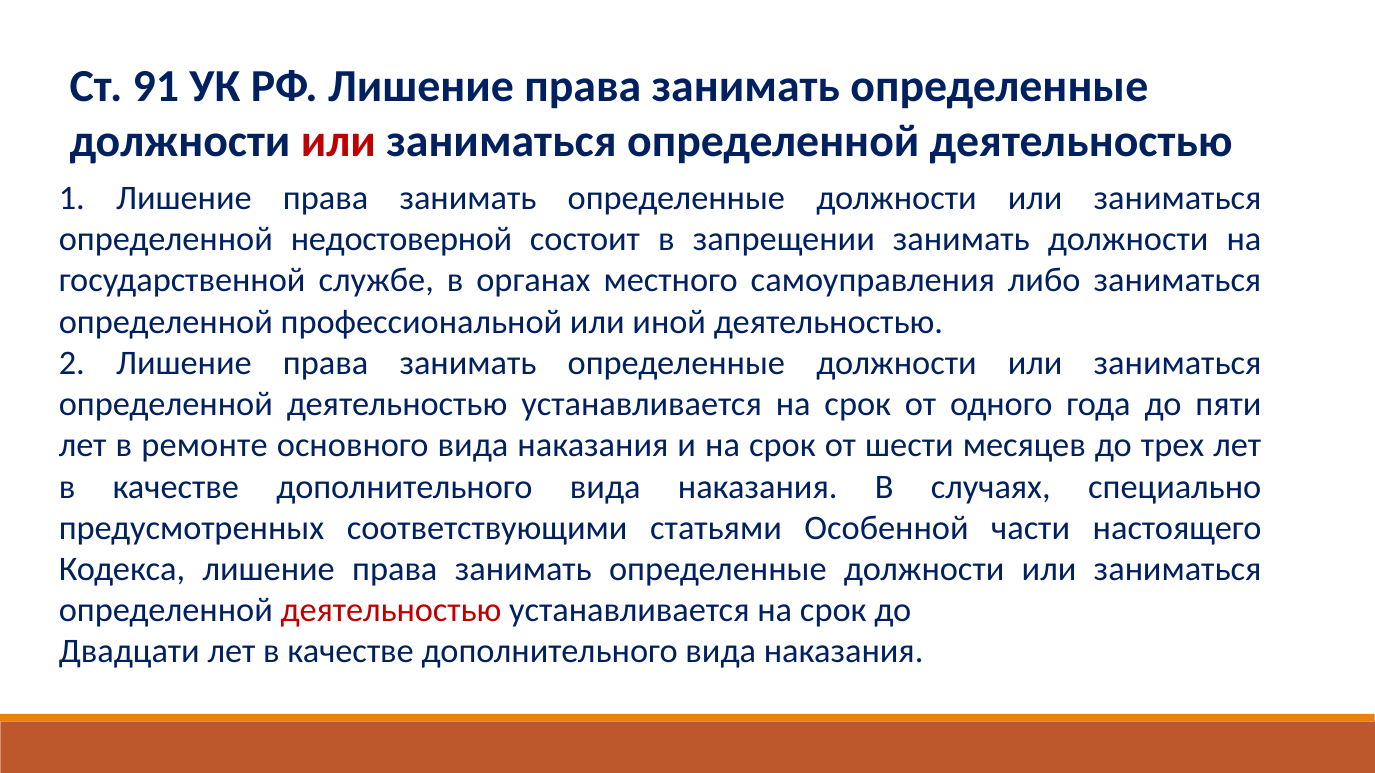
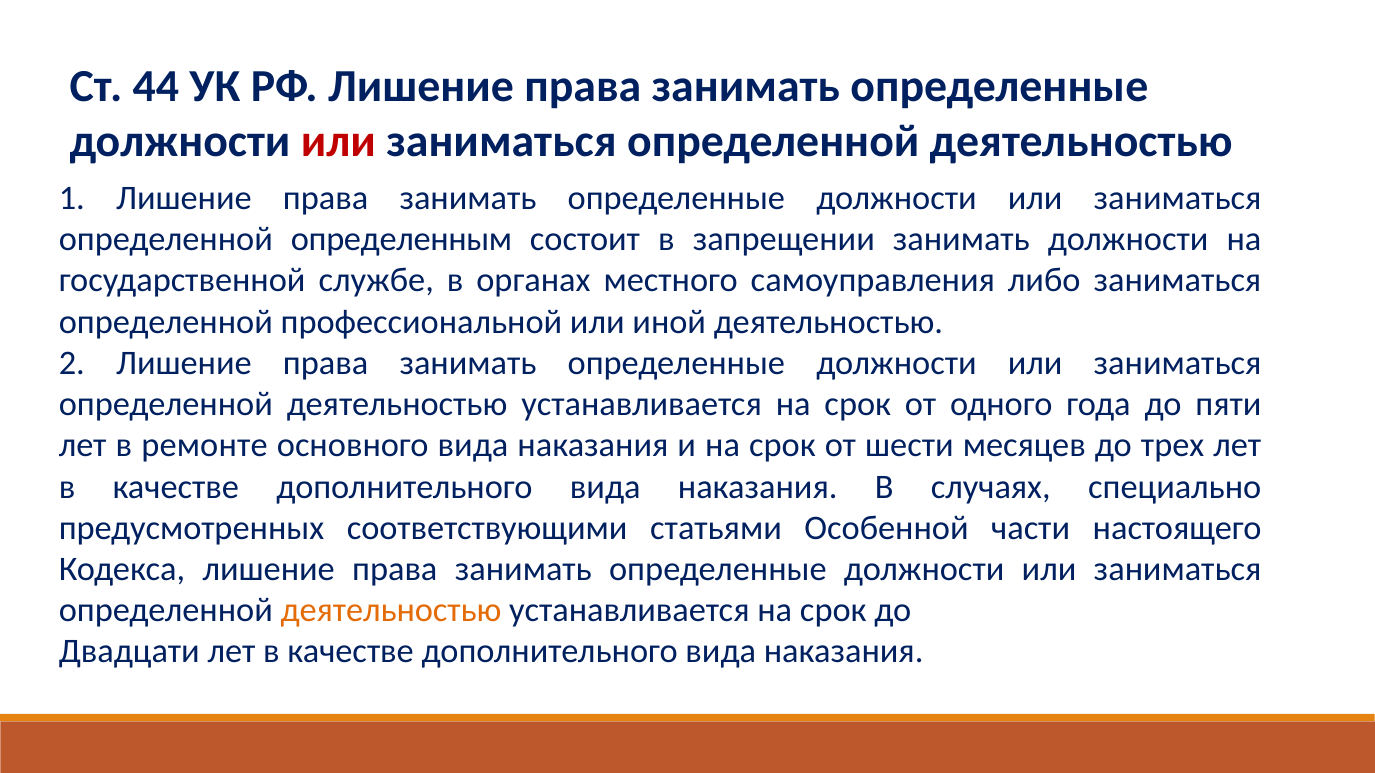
91: 91 -> 44
недостоверной: недостоверной -> определенным
деятельностью at (391, 611) colour: red -> orange
